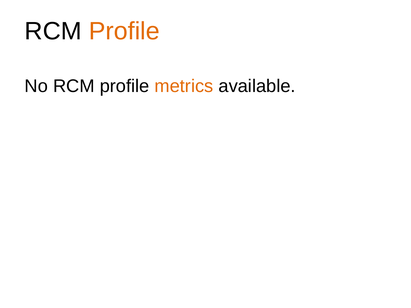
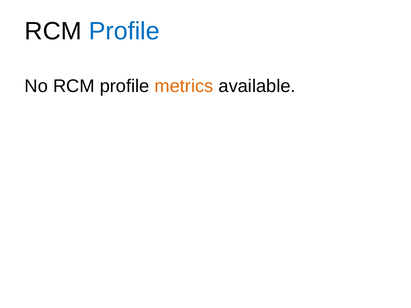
Profile at (124, 31) colour: orange -> blue
